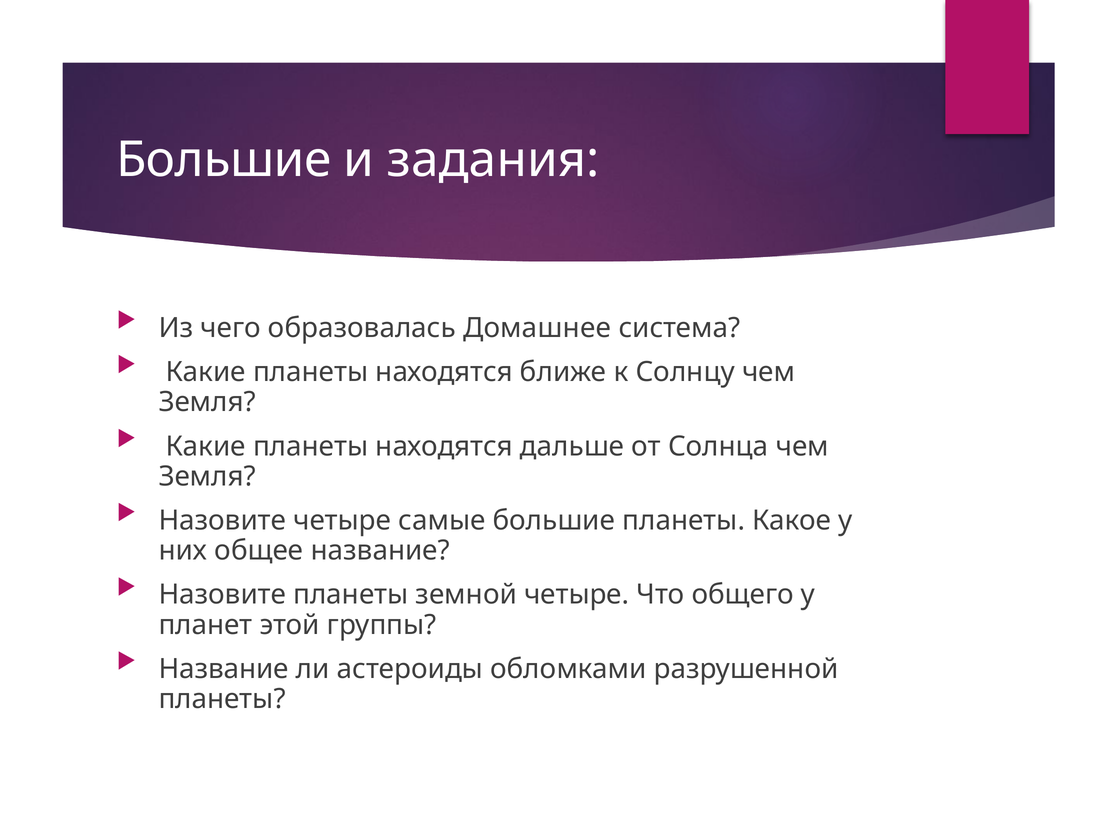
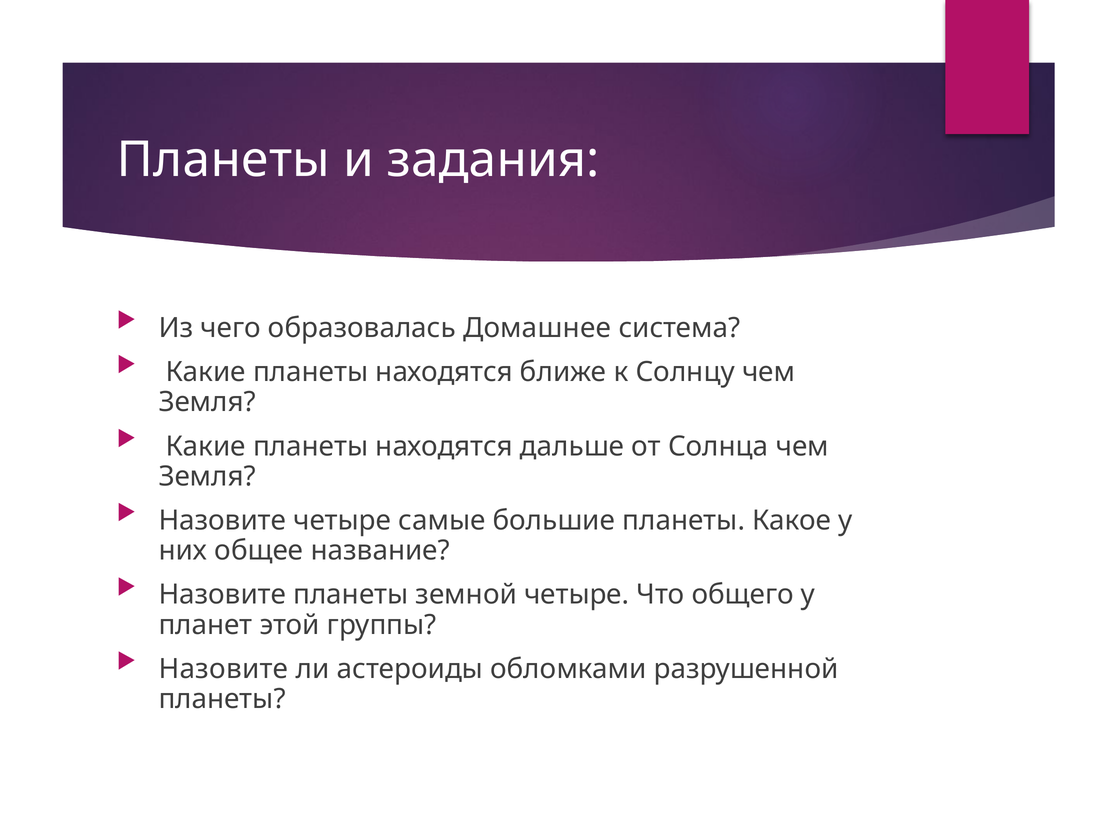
Большие at (224, 160): Большие -> Планеты
Название at (224, 669): Название -> Назовите
